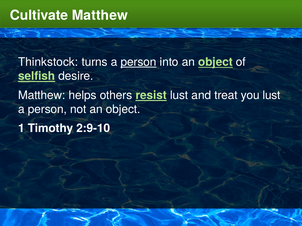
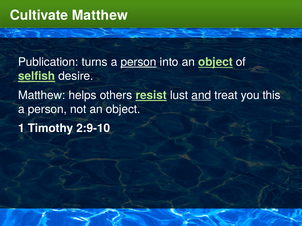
Thinkstock: Thinkstock -> Publication
and underline: none -> present
you lust: lust -> this
